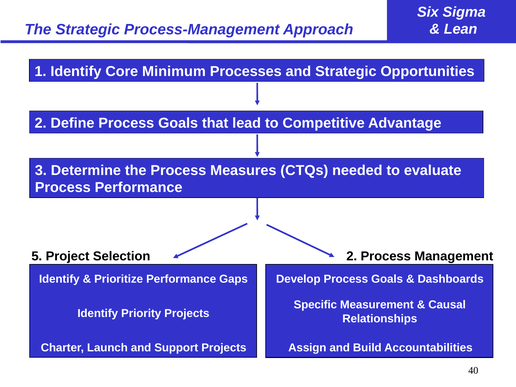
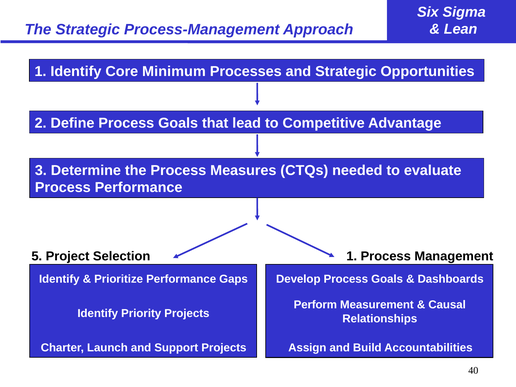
Selection 2: 2 -> 1
Specific: Specific -> Perform
